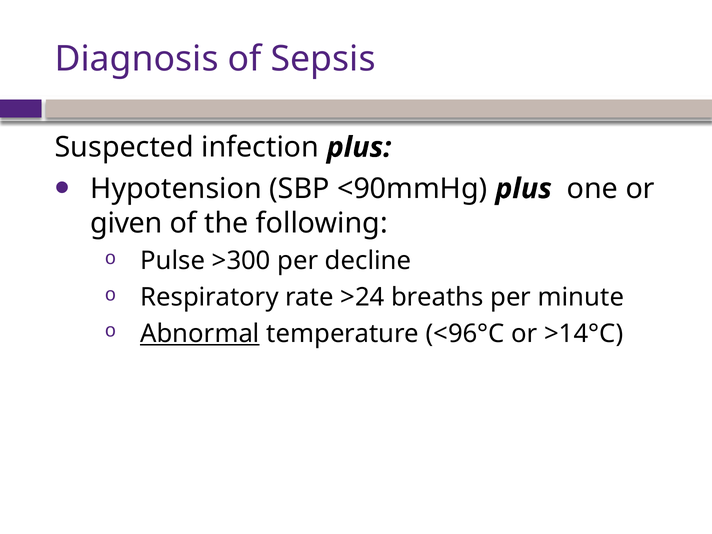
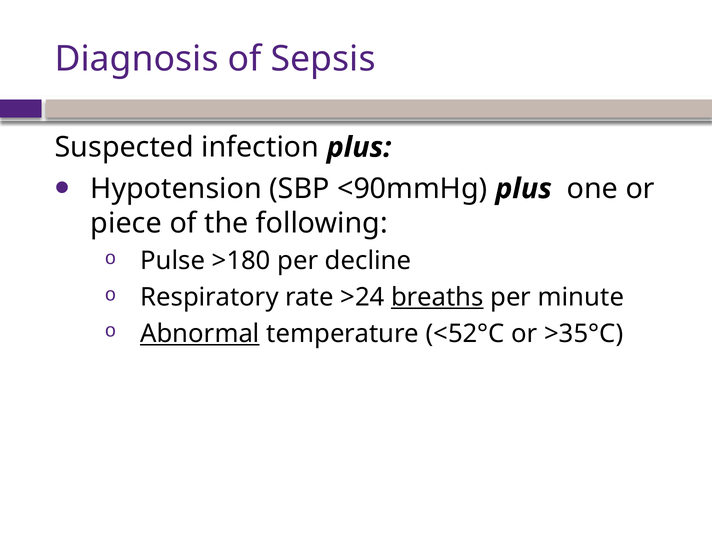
given: given -> piece
>300: >300 -> >180
breaths underline: none -> present
<96°C: <96°C -> <52°C
>14°C: >14°C -> >35°C
